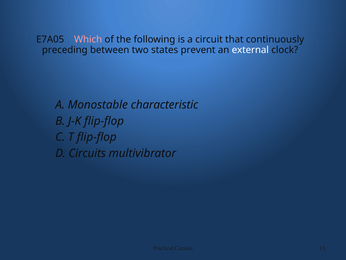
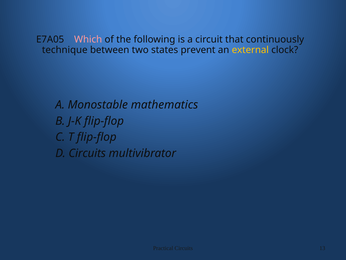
preceding: preceding -> technique
external colour: white -> yellow
characteristic: characteristic -> mathematics
